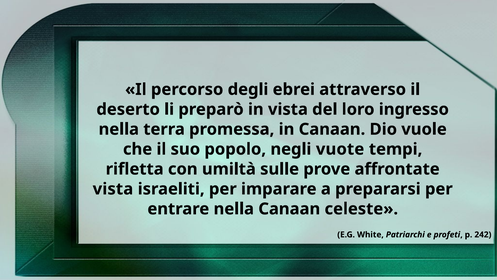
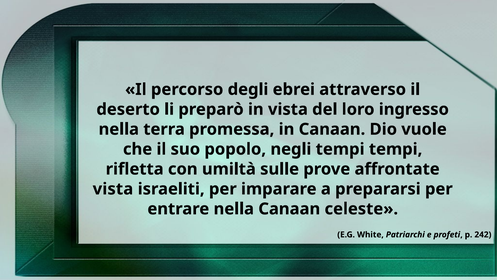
negli vuote: vuote -> tempi
